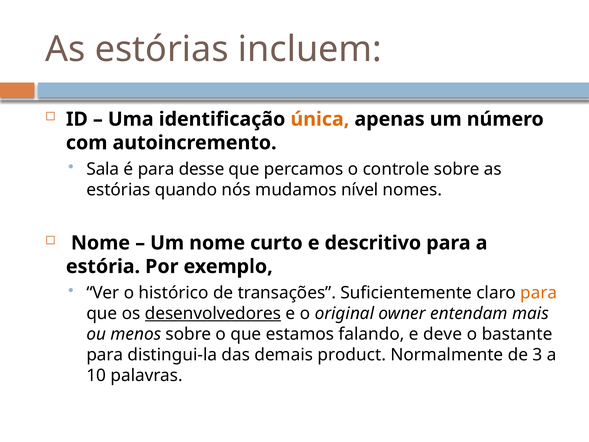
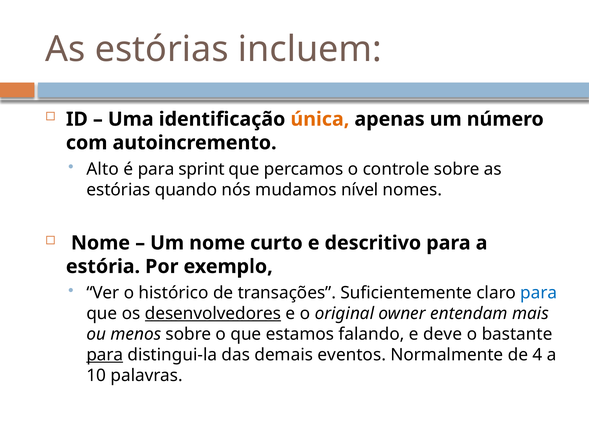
Sala: Sala -> Alto
desse: desse -> sprint
para at (539, 293) colour: orange -> blue
para at (105, 355) underline: none -> present
product: product -> eventos
3: 3 -> 4
